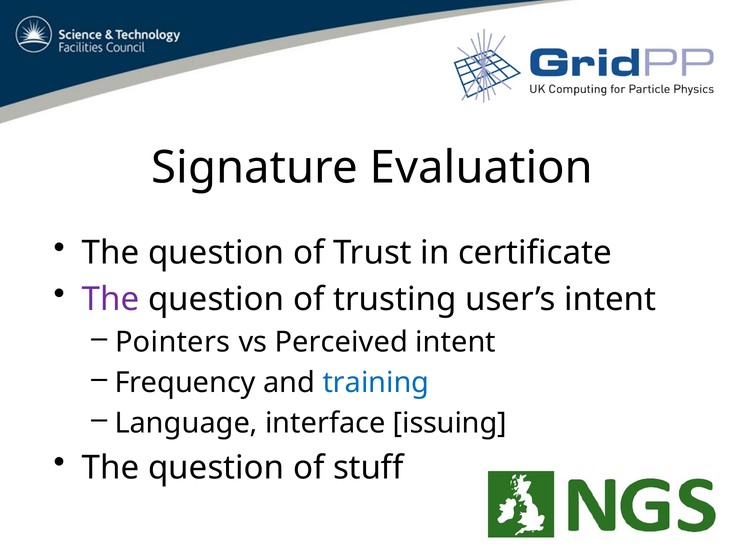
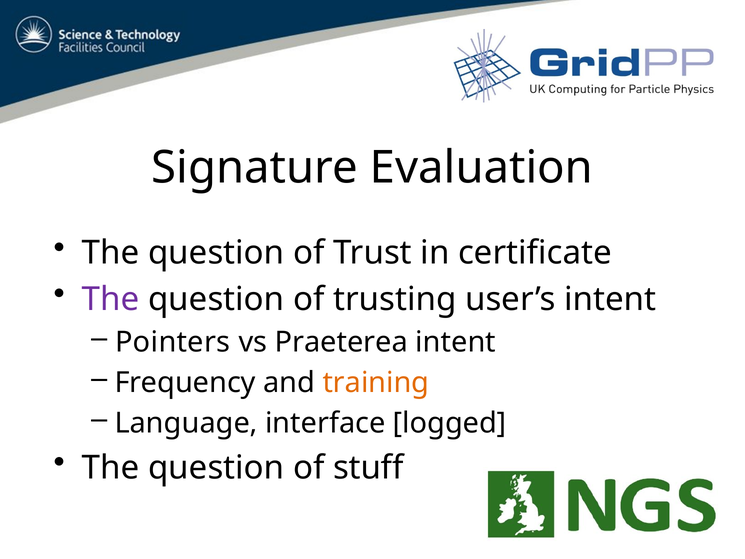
Perceived: Perceived -> Praeterea
training colour: blue -> orange
issuing: issuing -> logged
